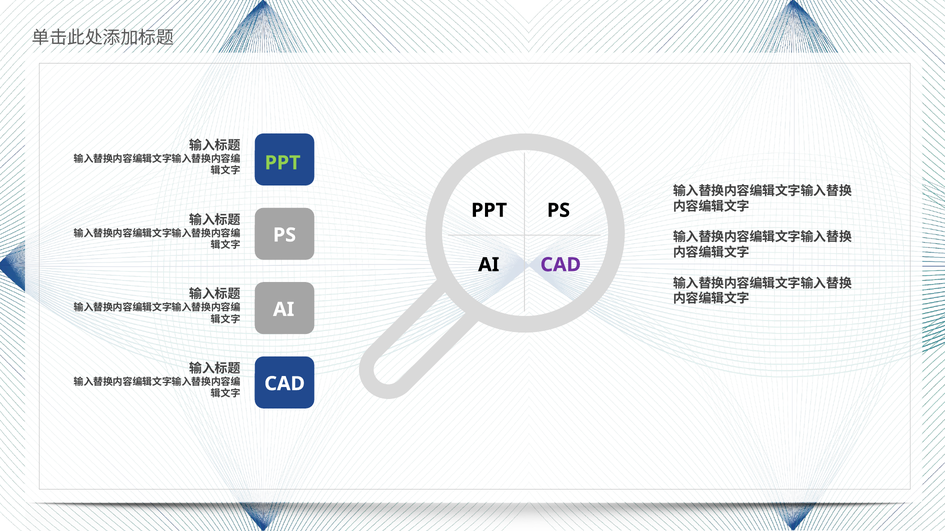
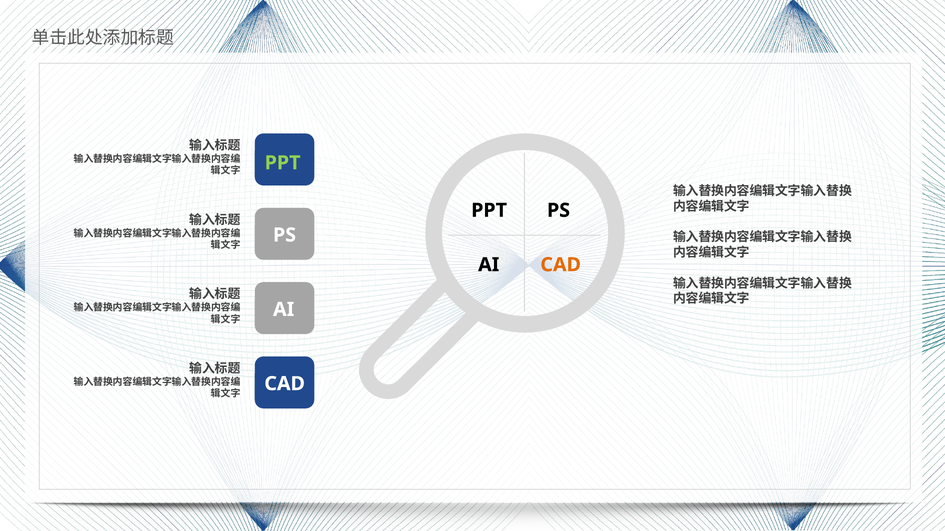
CAD at (561, 265) colour: purple -> orange
